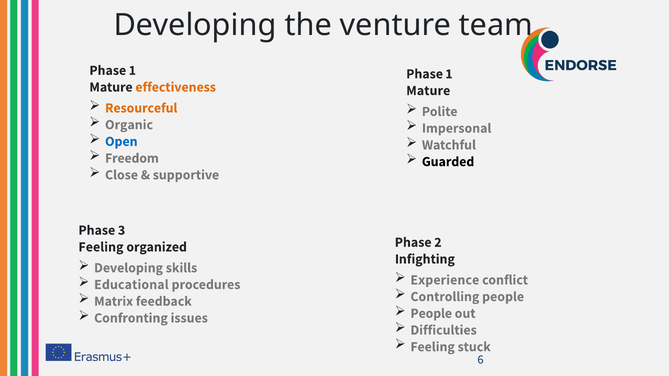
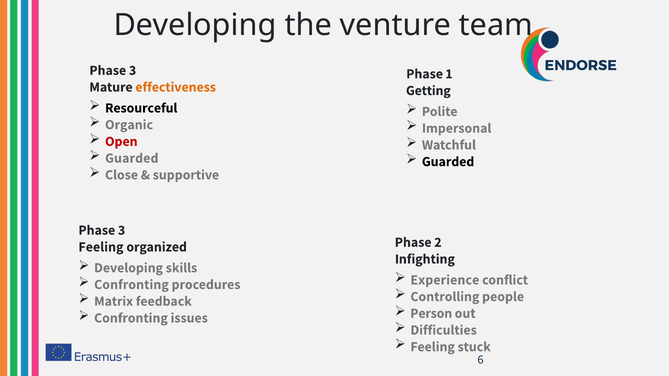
1 at (132, 70): 1 -> 3
Mature at (428, 91): Mature -> Getting
Resourceful colour: orange -> black
Open colour: blue -> red
Freedom at (132, 158): Freedom -> Guarded
Educational at (131, 285): Educational -> Confronting
People at (431, 313): People -> Person
